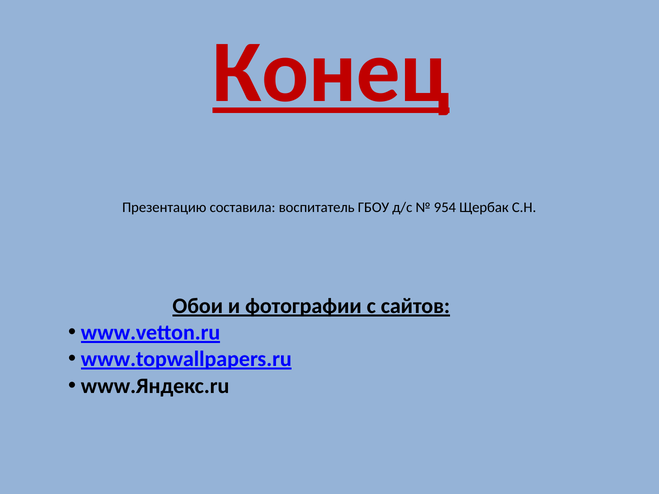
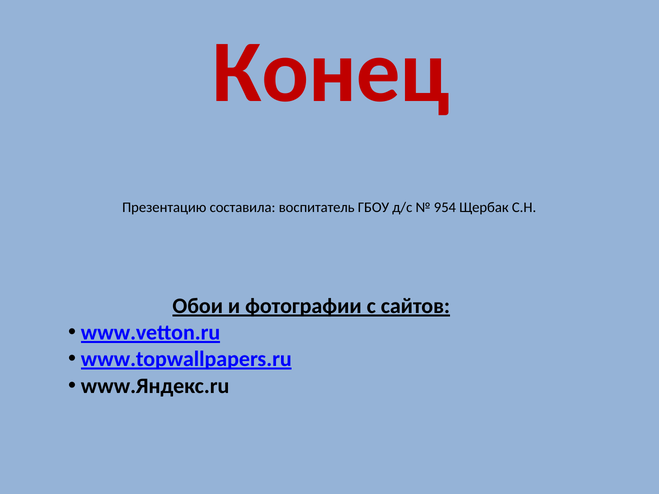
Конец underline: present -> none
